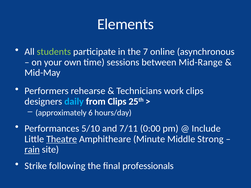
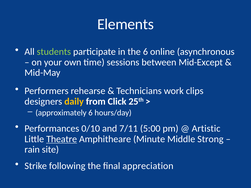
the 7: 7 -> 6
Mid-Range: Mid-Range -> Mid-Except
daily colour: light blue -> yellow
from Clips: Clips -> Click
5/10: 5/10 -> 0/10
0:00: 0:00 -> 5:00
Include: Include -> Artistic
rain underline: present -> none
professionals: professionals -> appreciation
